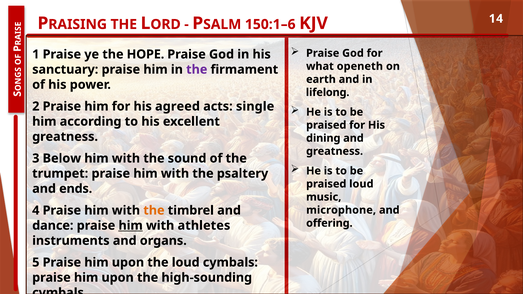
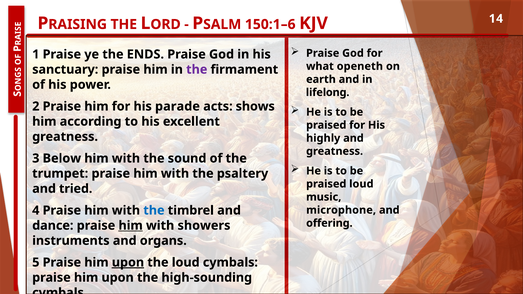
HOPE: HOPE -> ENDS
agreed: agreed -> parade
single: single -> shows
dining: dining -> highly
ends: ends -> tried
the at (154, 210) colour: orange -> blue
athletes: athletes -> showers
upon at (128, 263) underline: none -> present
